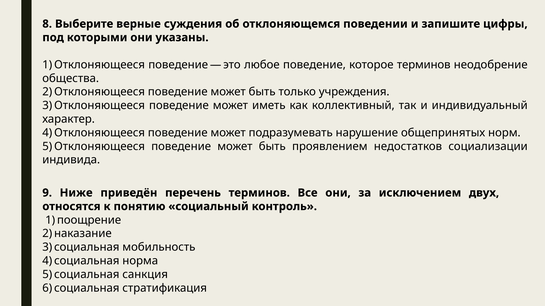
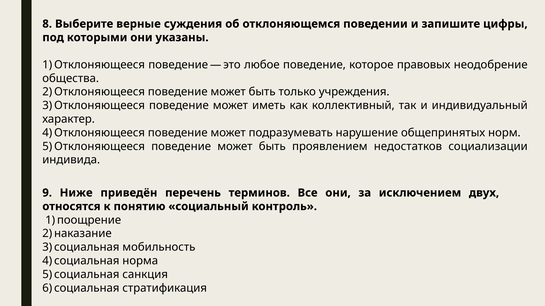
которое терминов: терминов -> правовых
